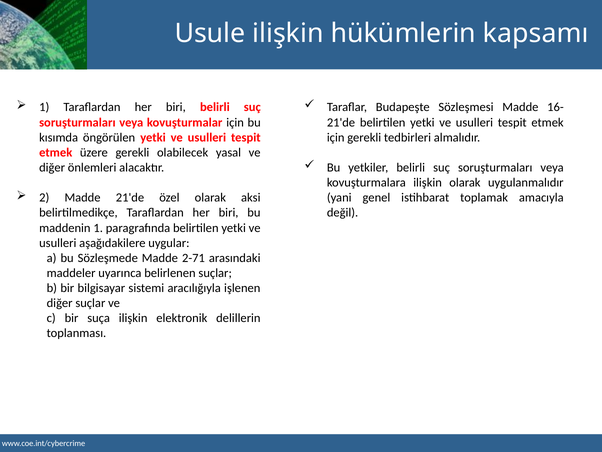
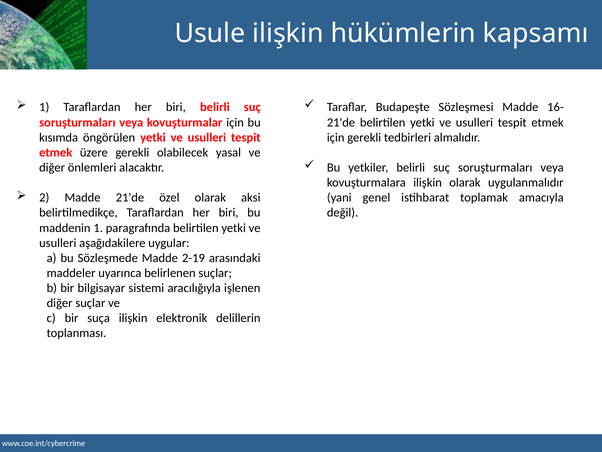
2-71: 2-71 -> 2-19
